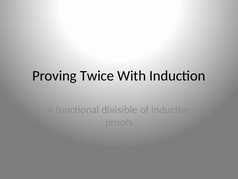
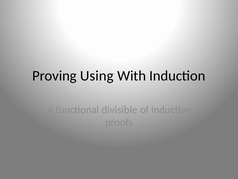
Twice: Twice -> Using
